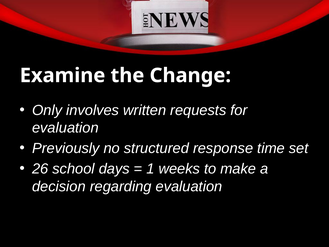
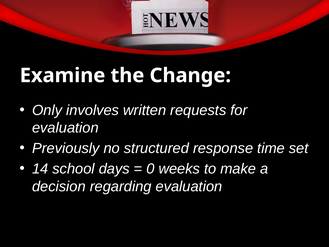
26: 26 -> 14
1: 1 -> 0
